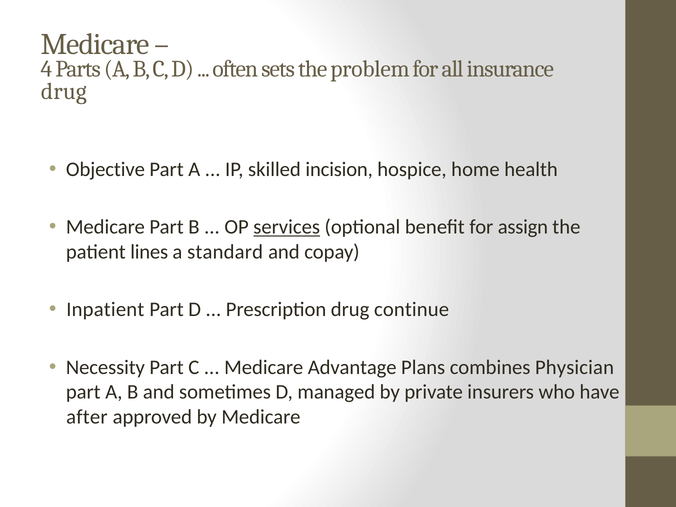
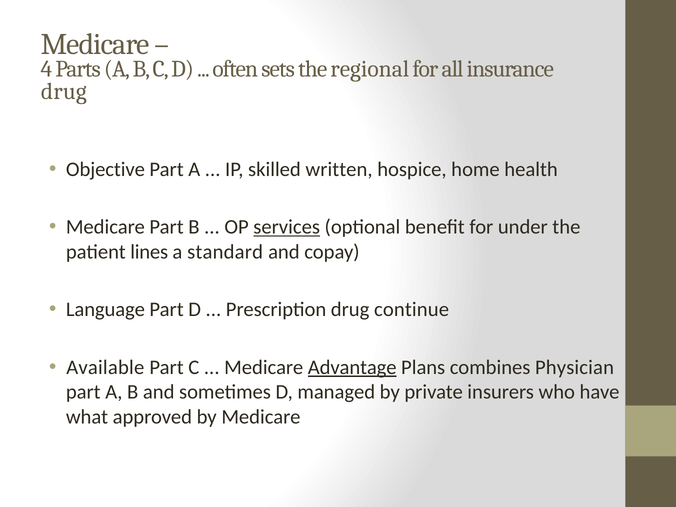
problem: problem -> regional
incision: incision -> written
assign: assign -> under
Inpatient: Inpatient -> Language
Necessity: Necessity -> Available
Advantage underline: none -> present
after: after -> what
